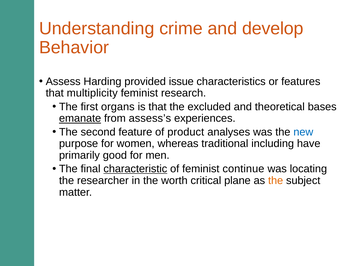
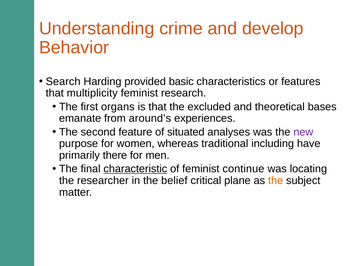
Assess: Assess -> Search
issue: issue -> basic
emanate underline: present -> none
assess’s: assess’s -> around’s
product: product -> situated
new colour: blue -> purple
good: good -> there
worth: worth -> belief
